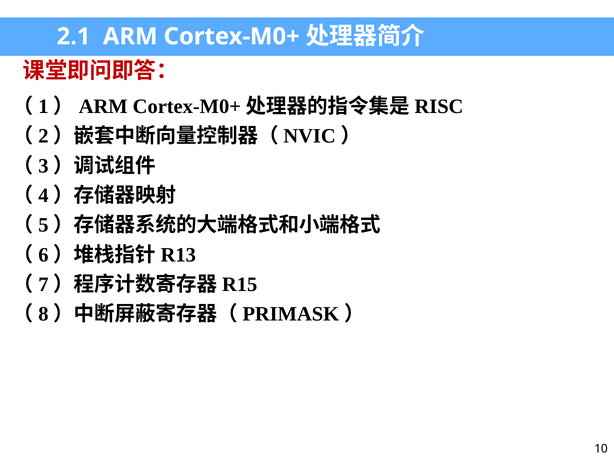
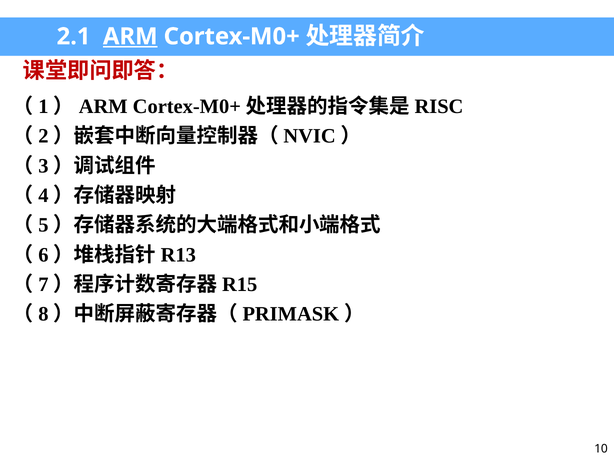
ARM underline: none -> present
